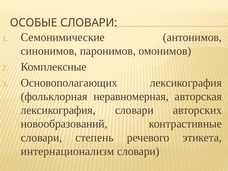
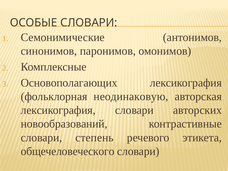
неравномерная: неравномерная -> неодинаковую
интернационализм: интернационализм -> общечеловеческого
